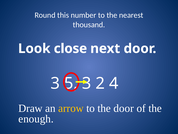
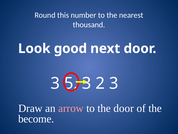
close: close -> good
2 4: 4 -> 3
arrow colour: yellow -> pink
enough: enough -> become
